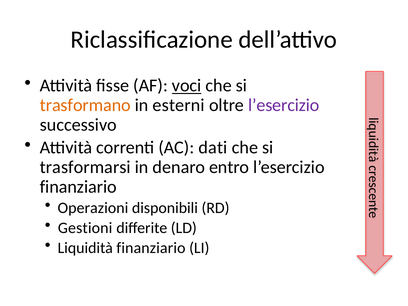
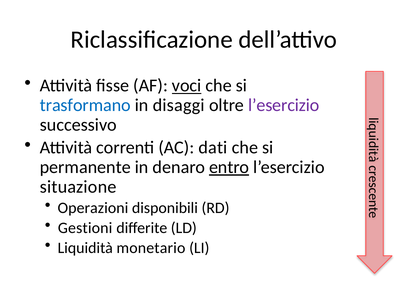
trasformano colour: orange -> blue
esterni: esterni -> disaggi
trasformarsi: trasformarsi -> permanente
entro underline: none -> present
finanziario at (78, 187): finanziario -> situazione
Liquidità finanziario: finanziario -> monetario
